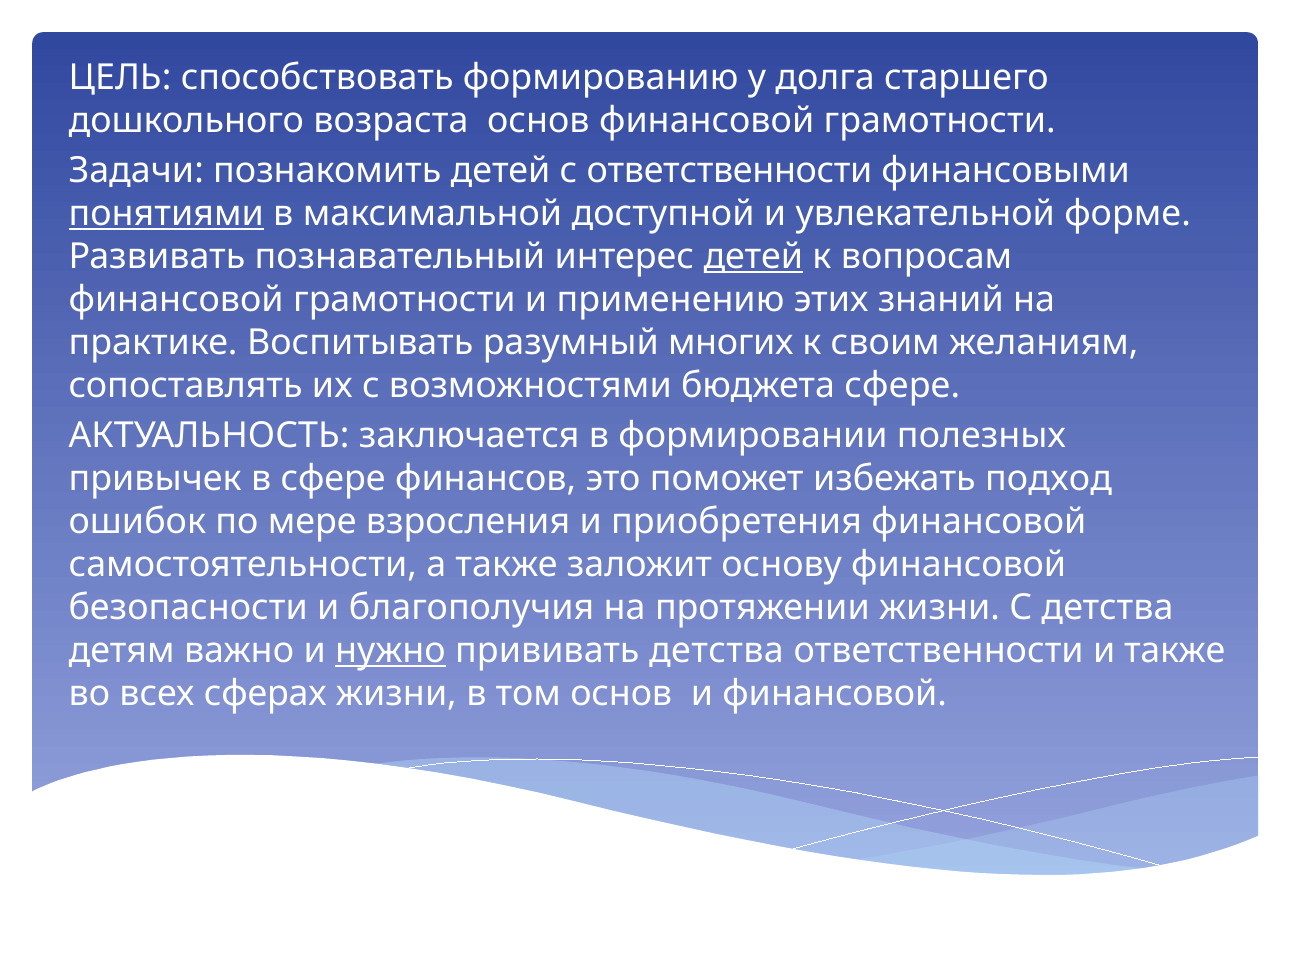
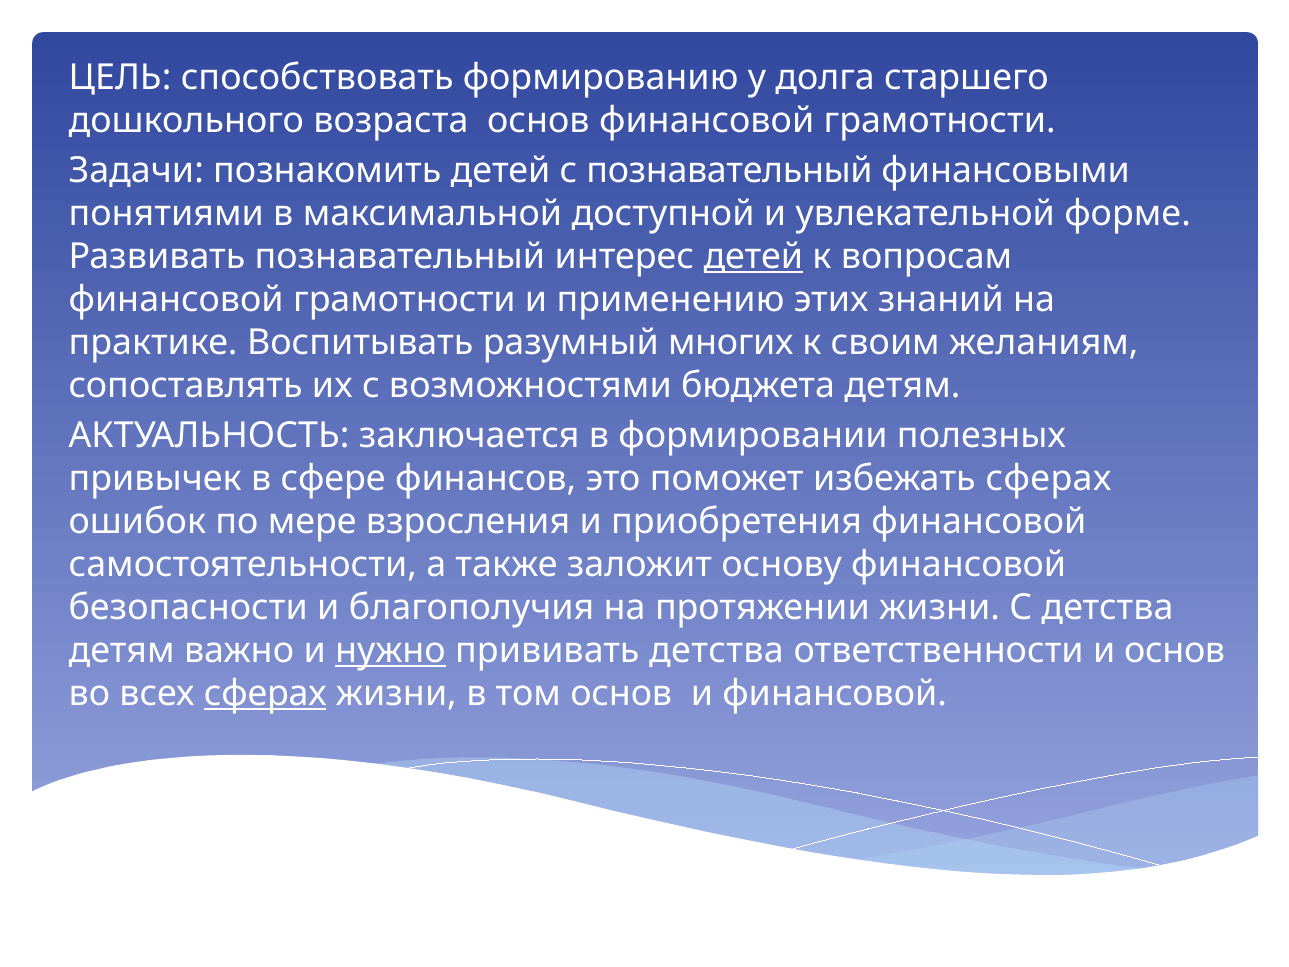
с ответственности: ответственности -> познавательный
понятиями underline: present -> none
бюджета сфере: сфере -> детям
избежать подход: подход -> сферах
и также: также -> основ
сферах at (265, 693) underline: none -> present
